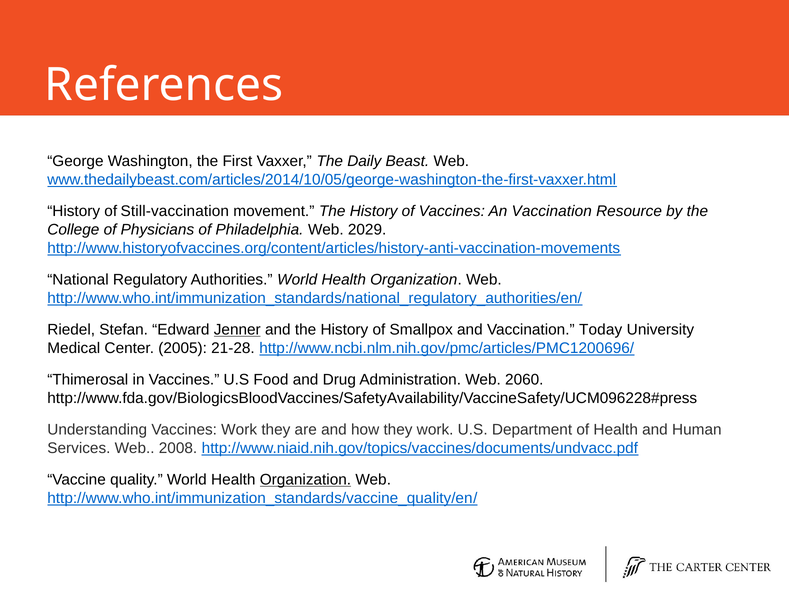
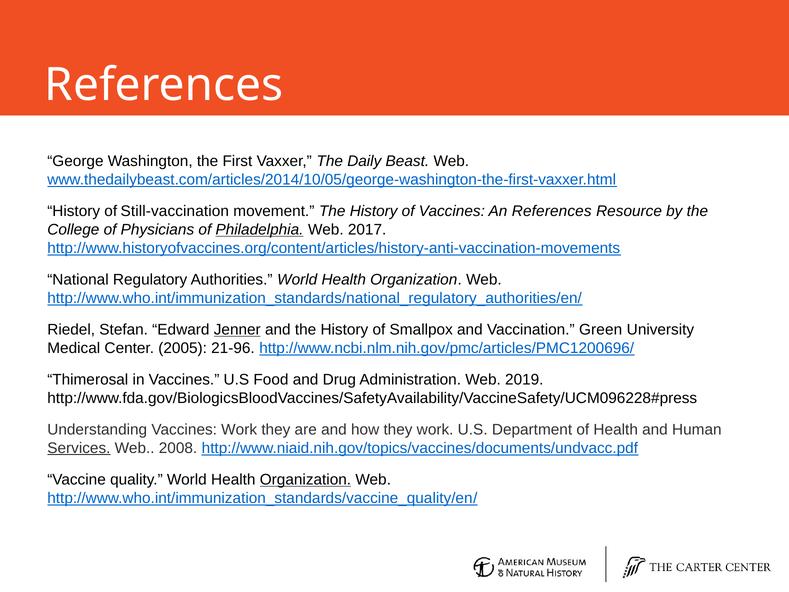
An Vaccination: Vaccination -> References
Philadelphia underline: none -> present
2029: 2029 -> 2017
Today: Today -> Green
21-28: 21-28 -> 21-96
2060: 2060 -> 2019
Services underline: none -> present
